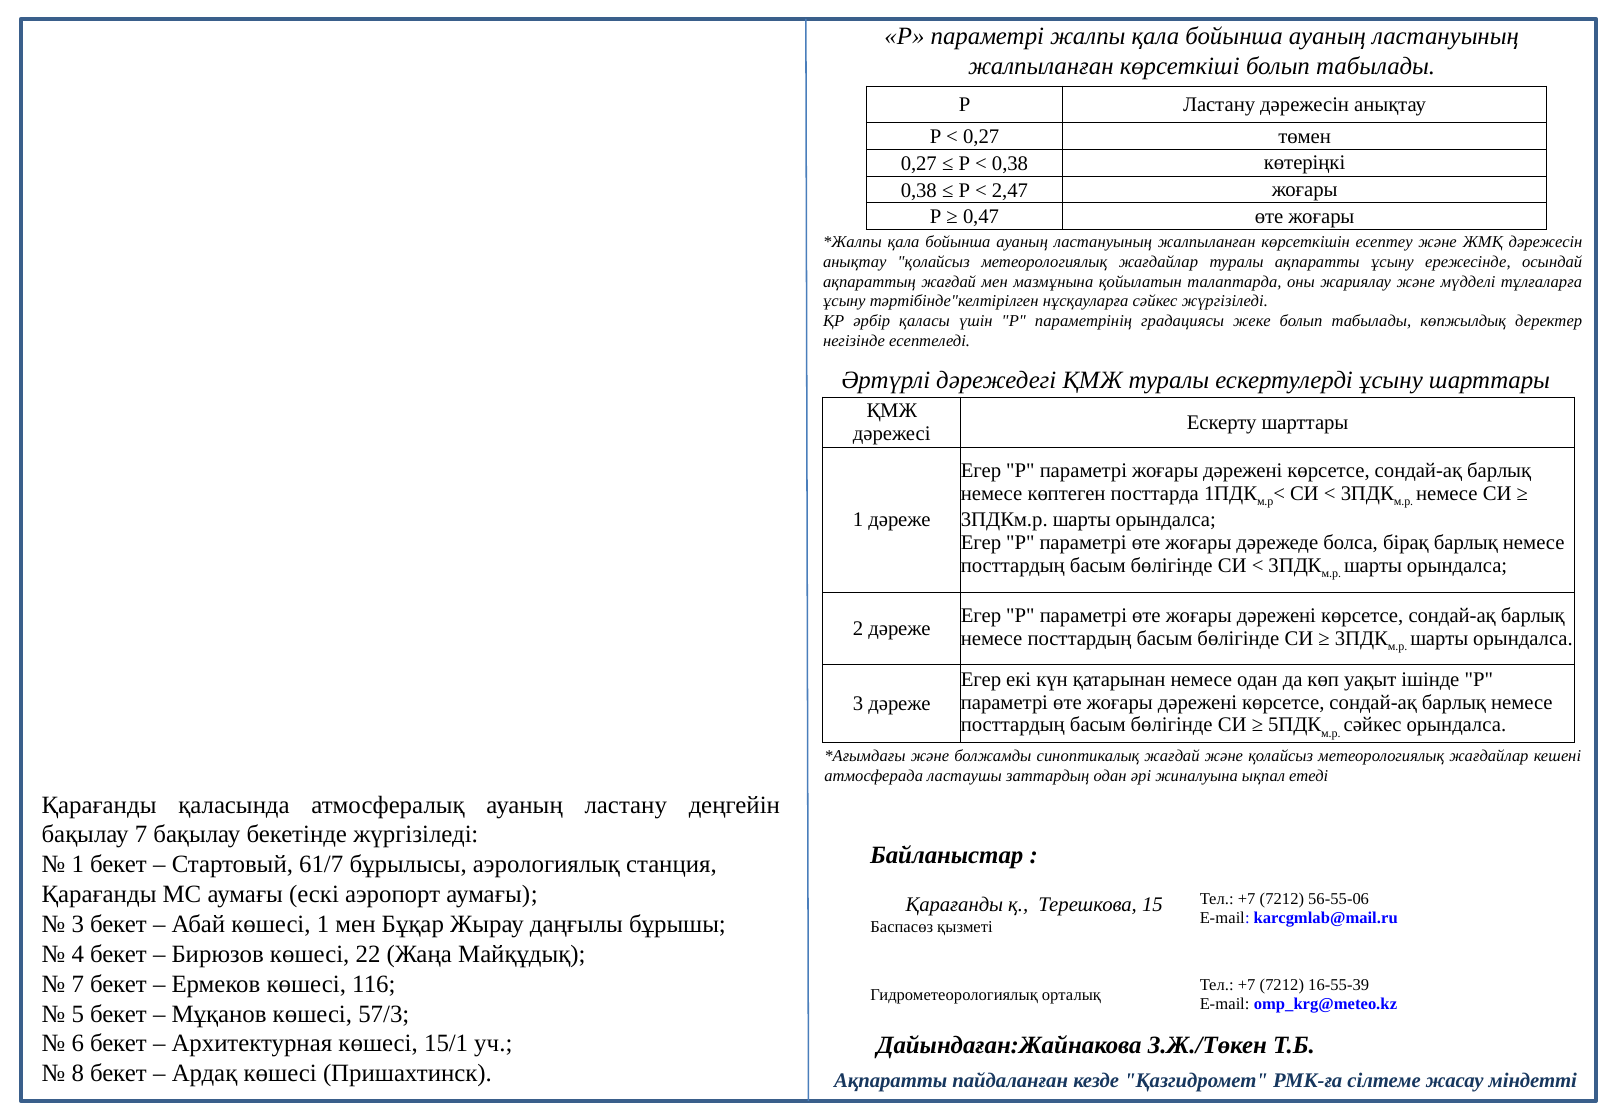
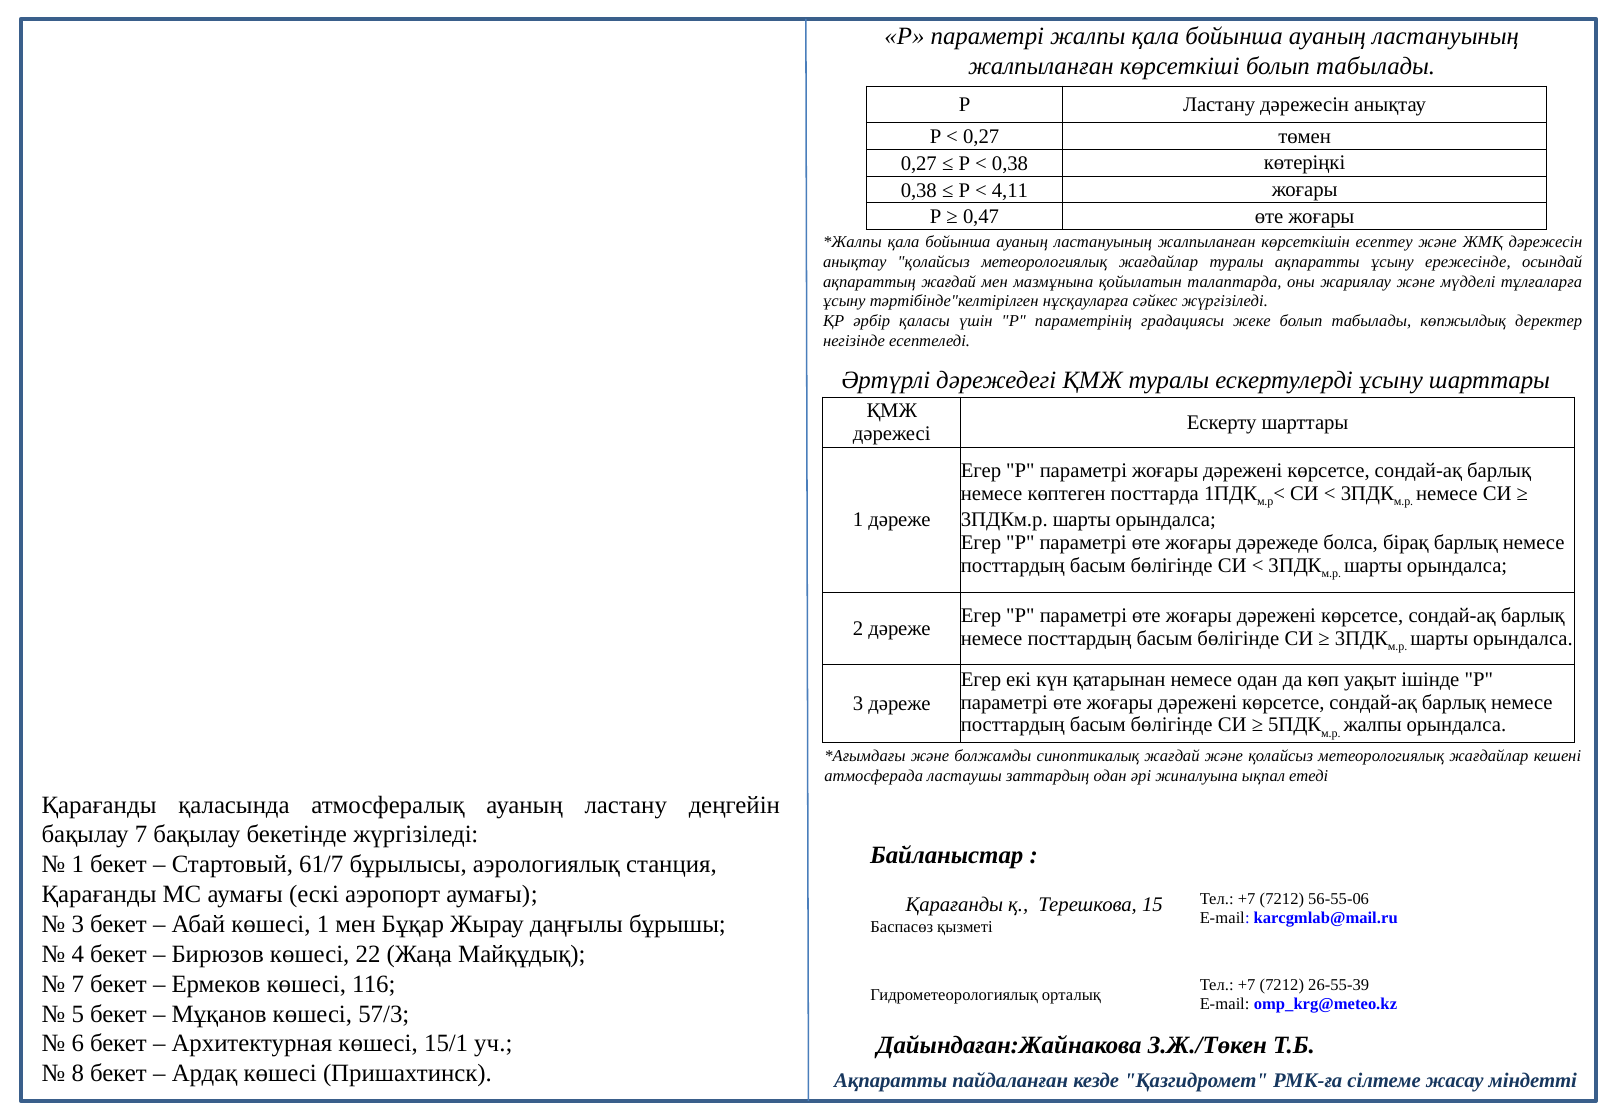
2,47: 2,47 -> 4,11
сәйкес at (1373, 725): сәйкес -> жалпы
16-55-39: 16-55-39 -> 26-55-39
